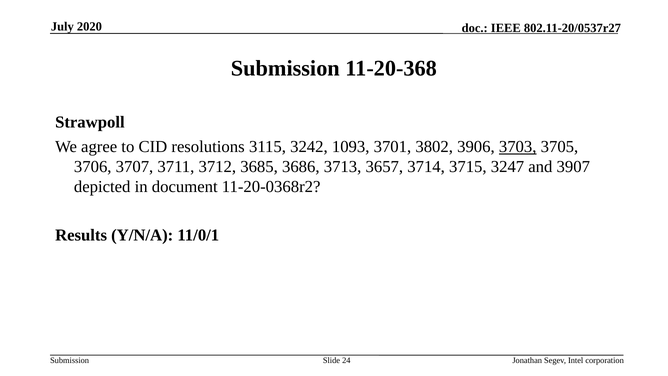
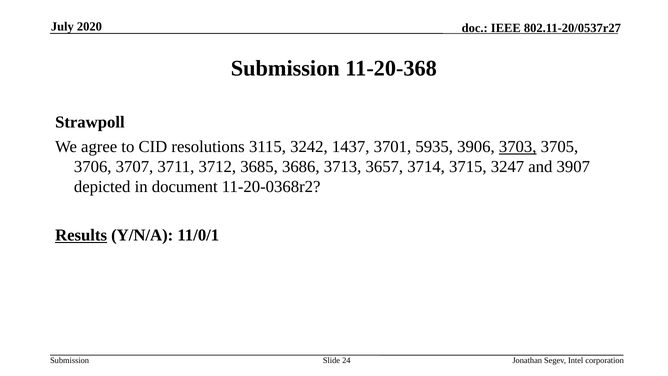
1093: 1093 -> 1437
3802: 3802 -> 5935
Results underline: none -> present
